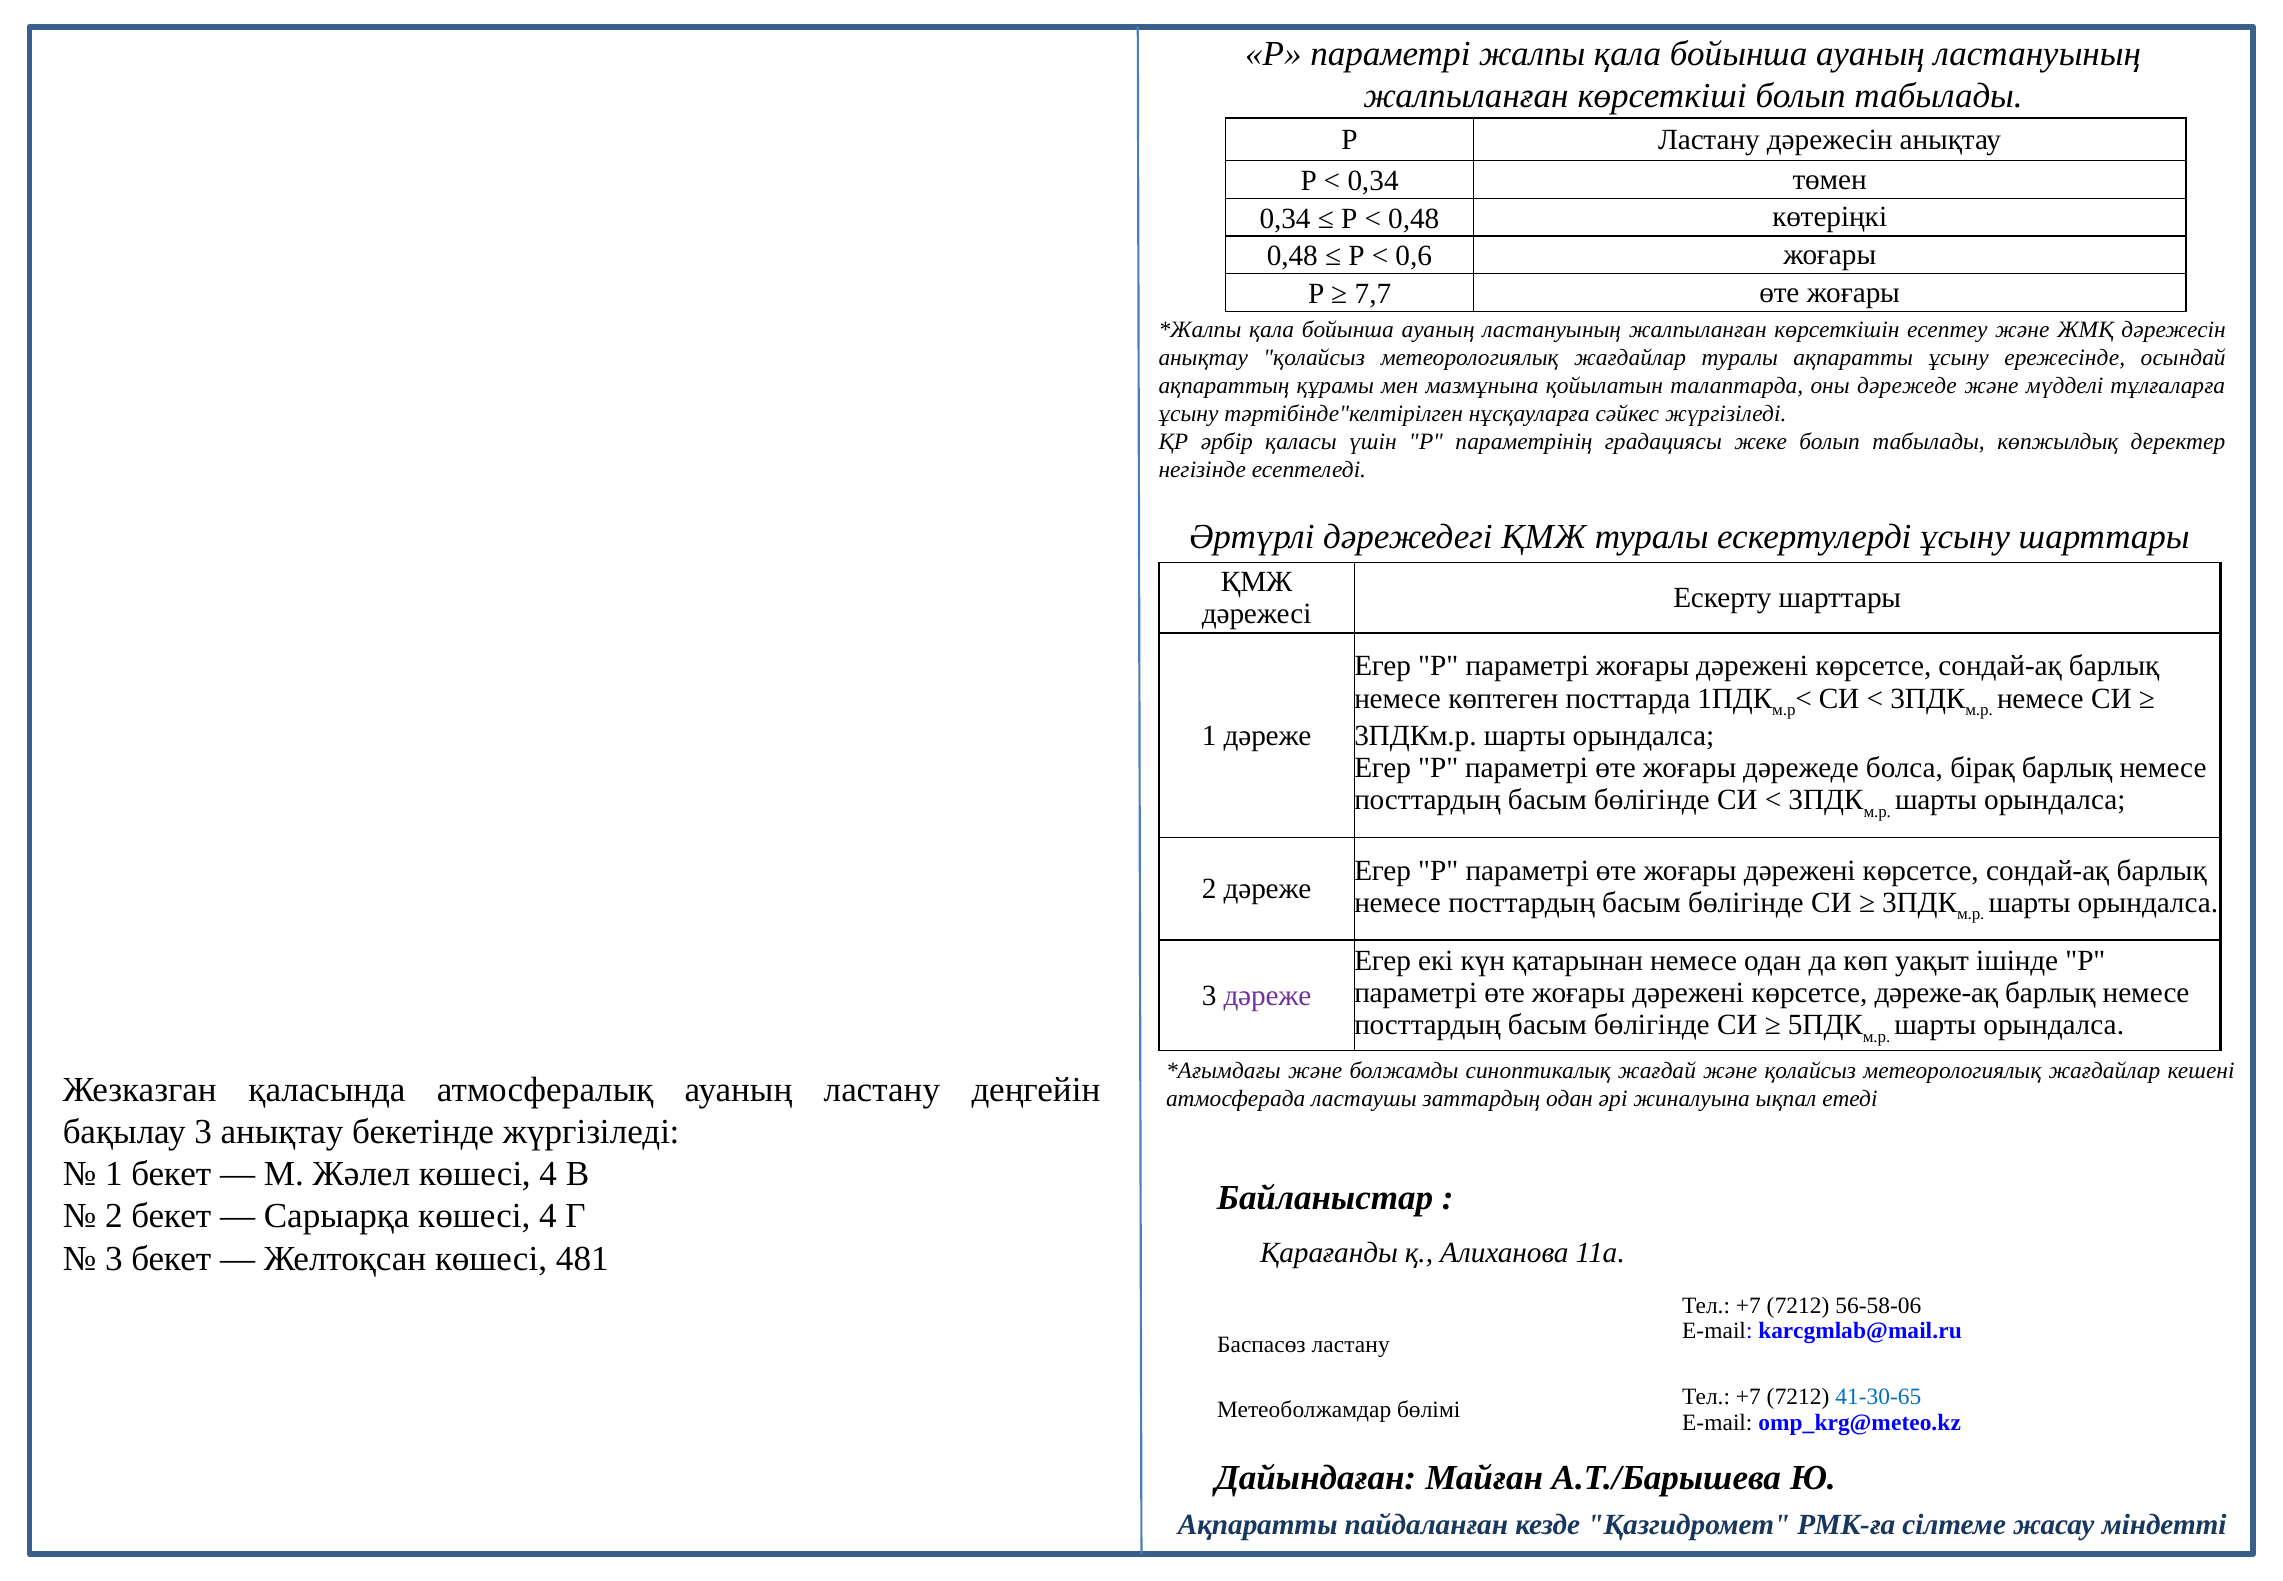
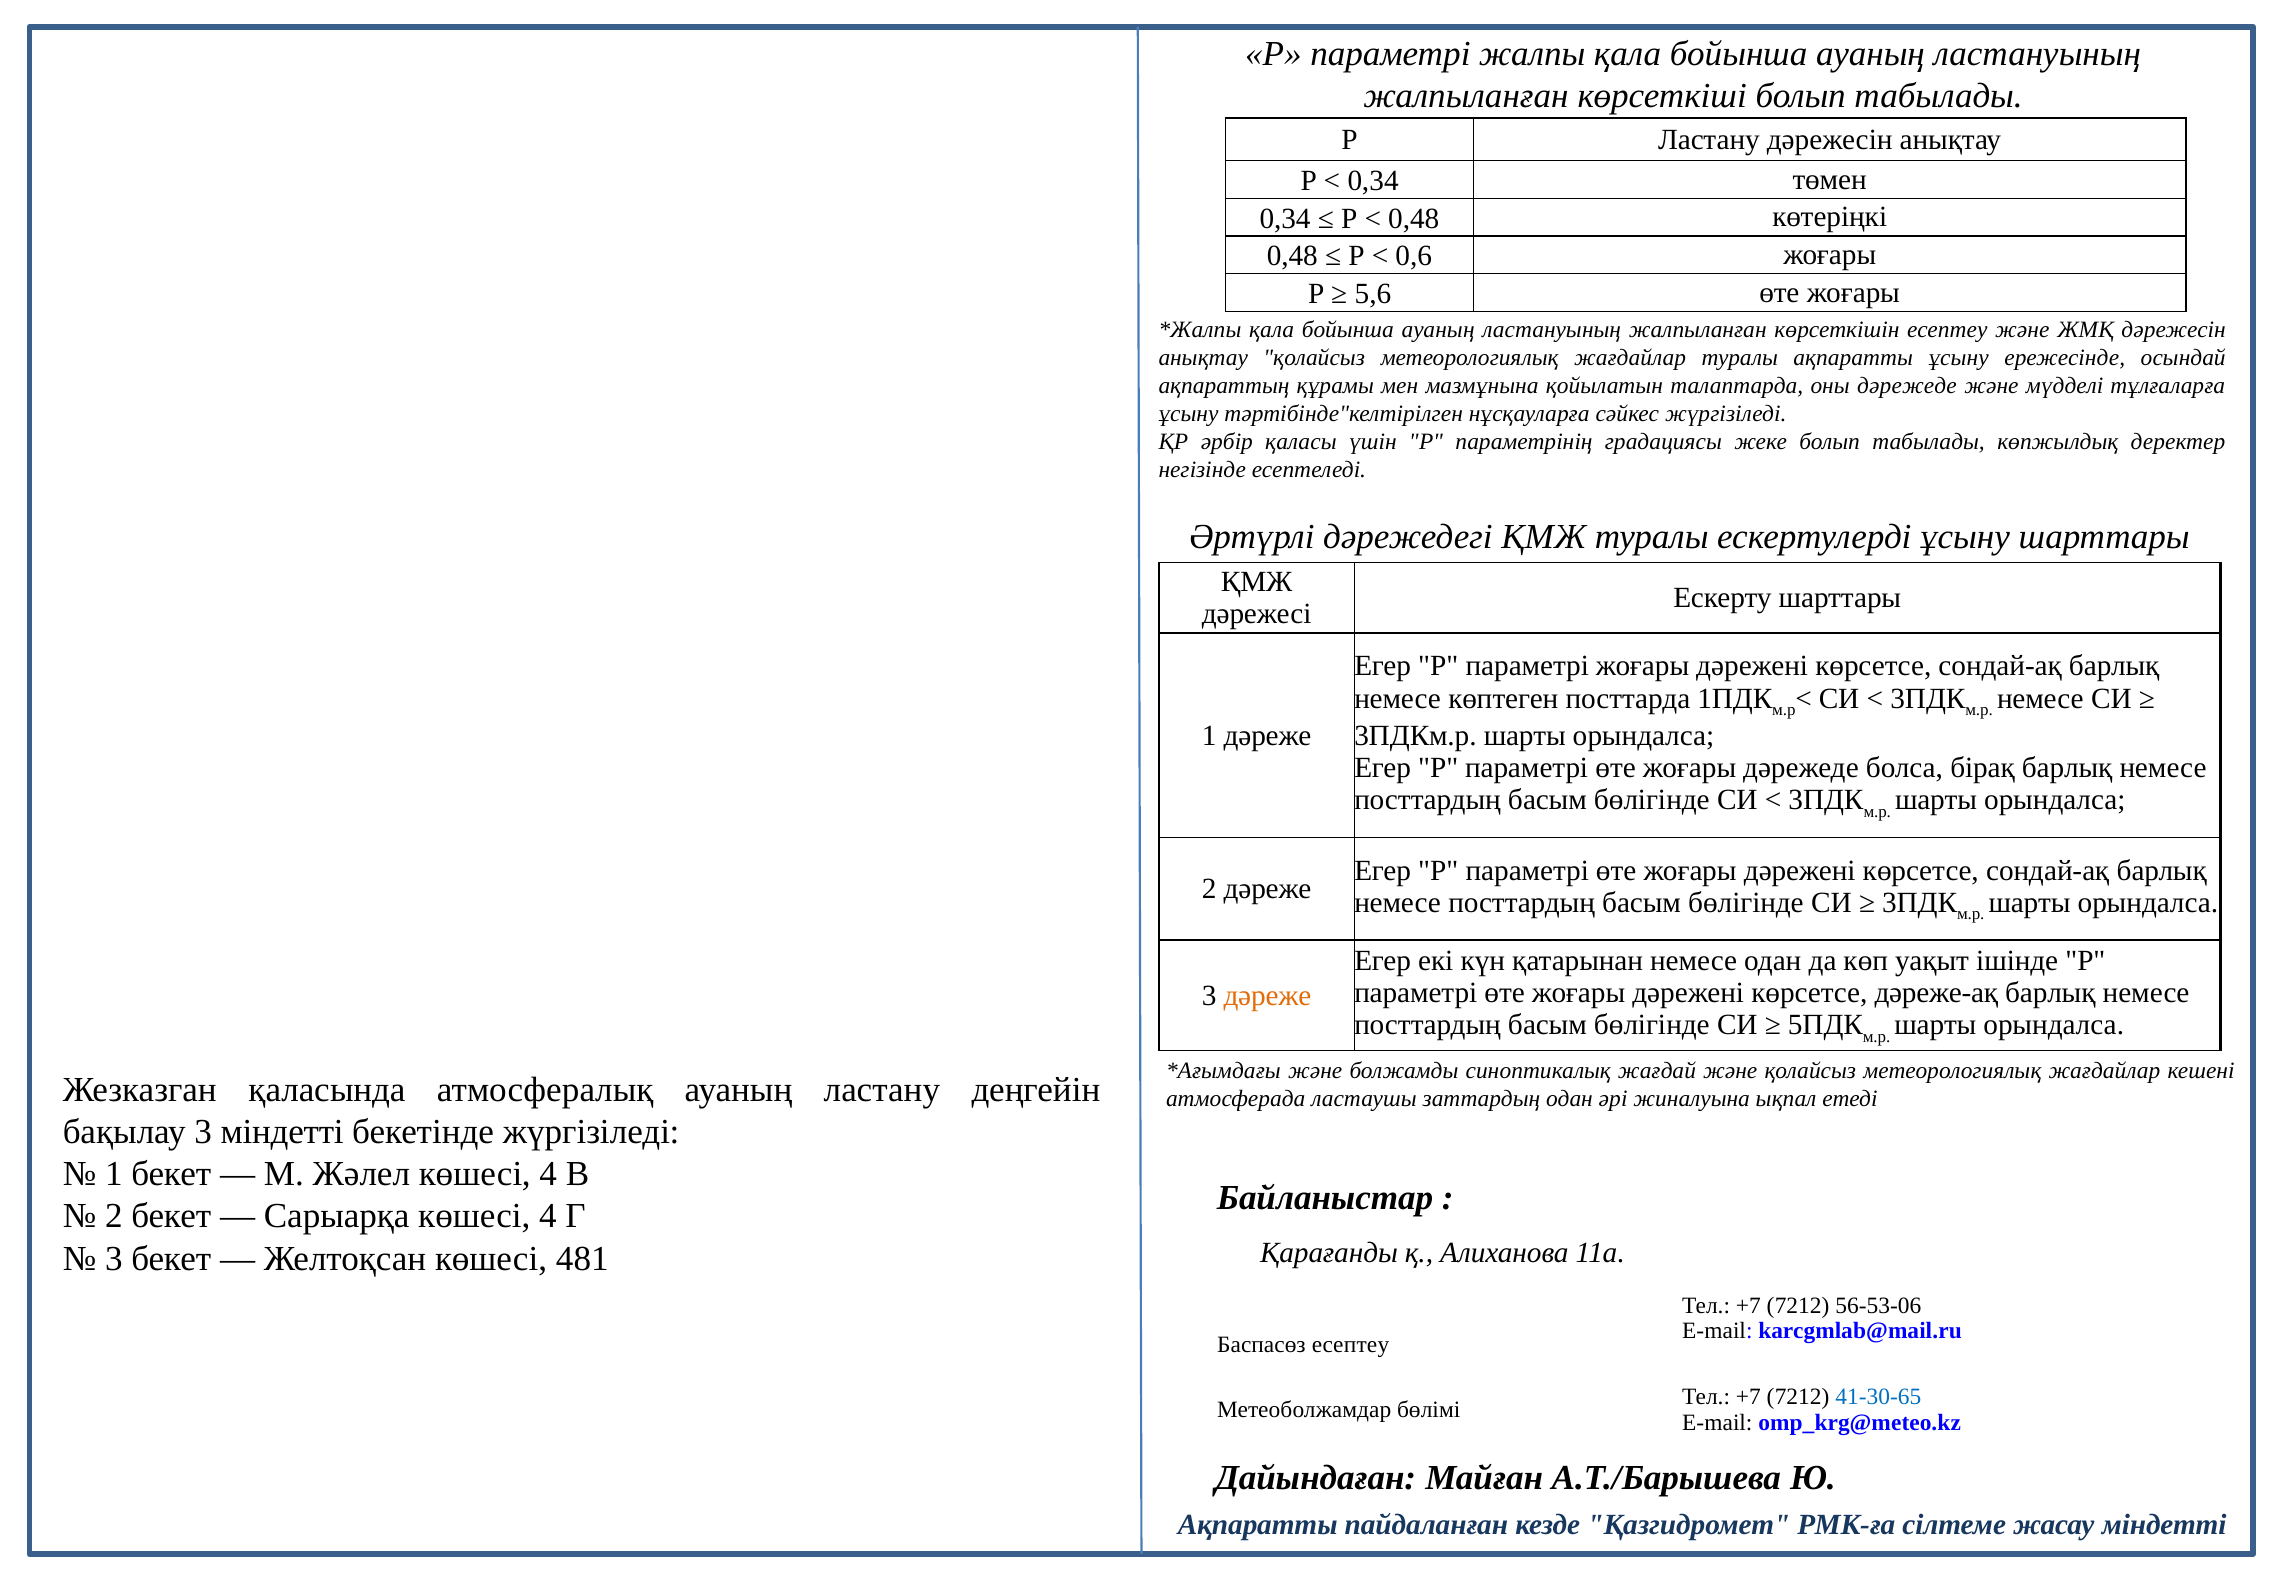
7,7: 7,7 -> 5,6
дәреже at (1267, 995) colour: purple -> orange
3 анықтау: анықтау -> міндетті
56-58-06: 56-58-06 -> 56-53-06
Баспасөз ластану: ластану -> есептеу
